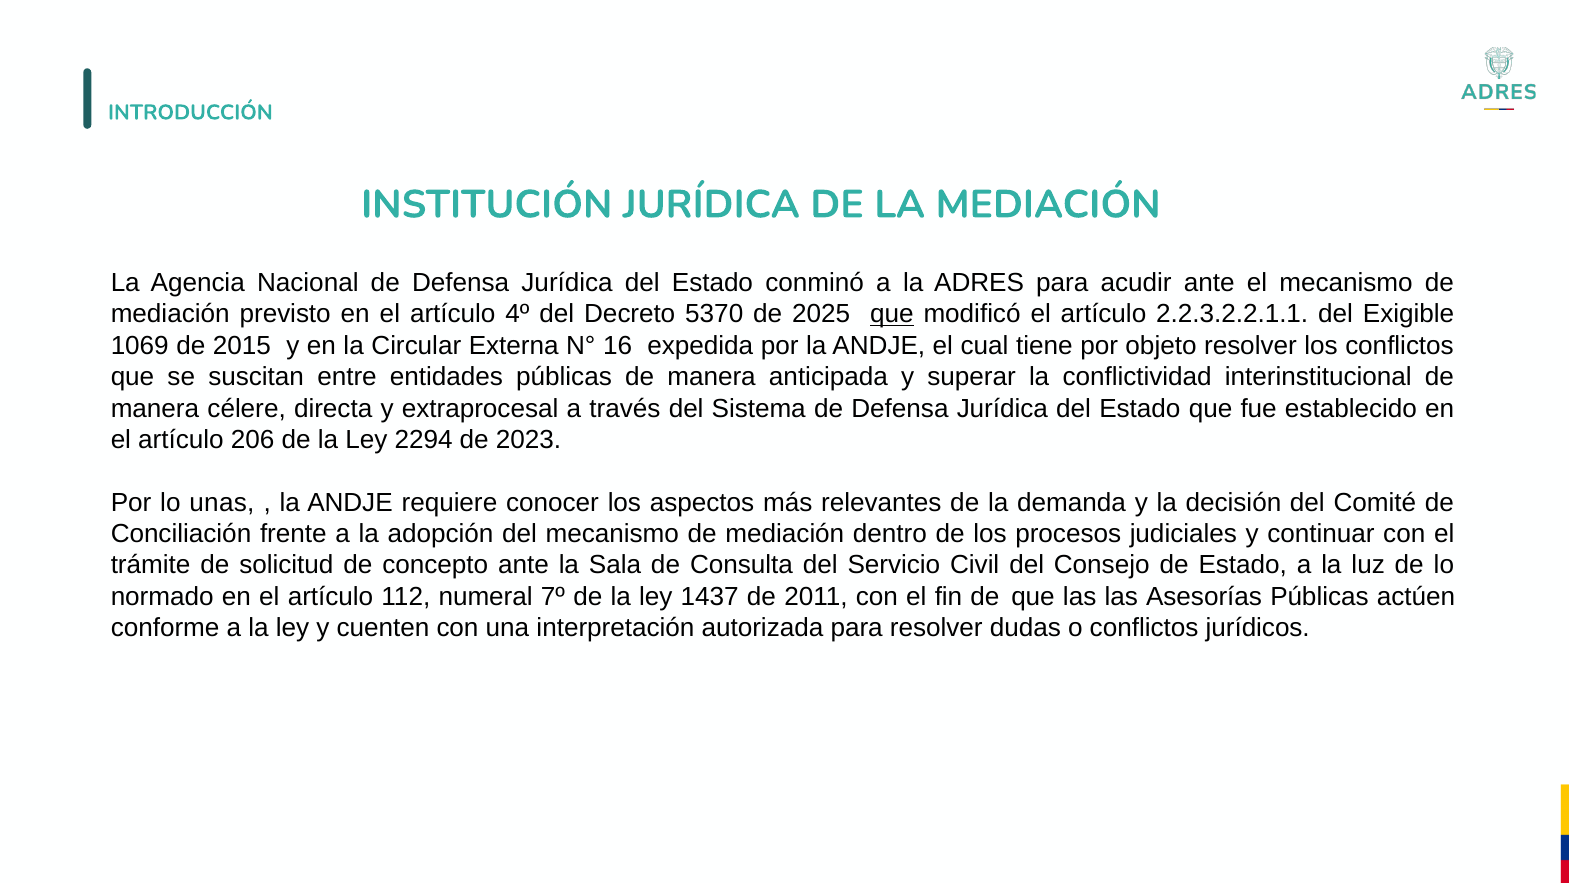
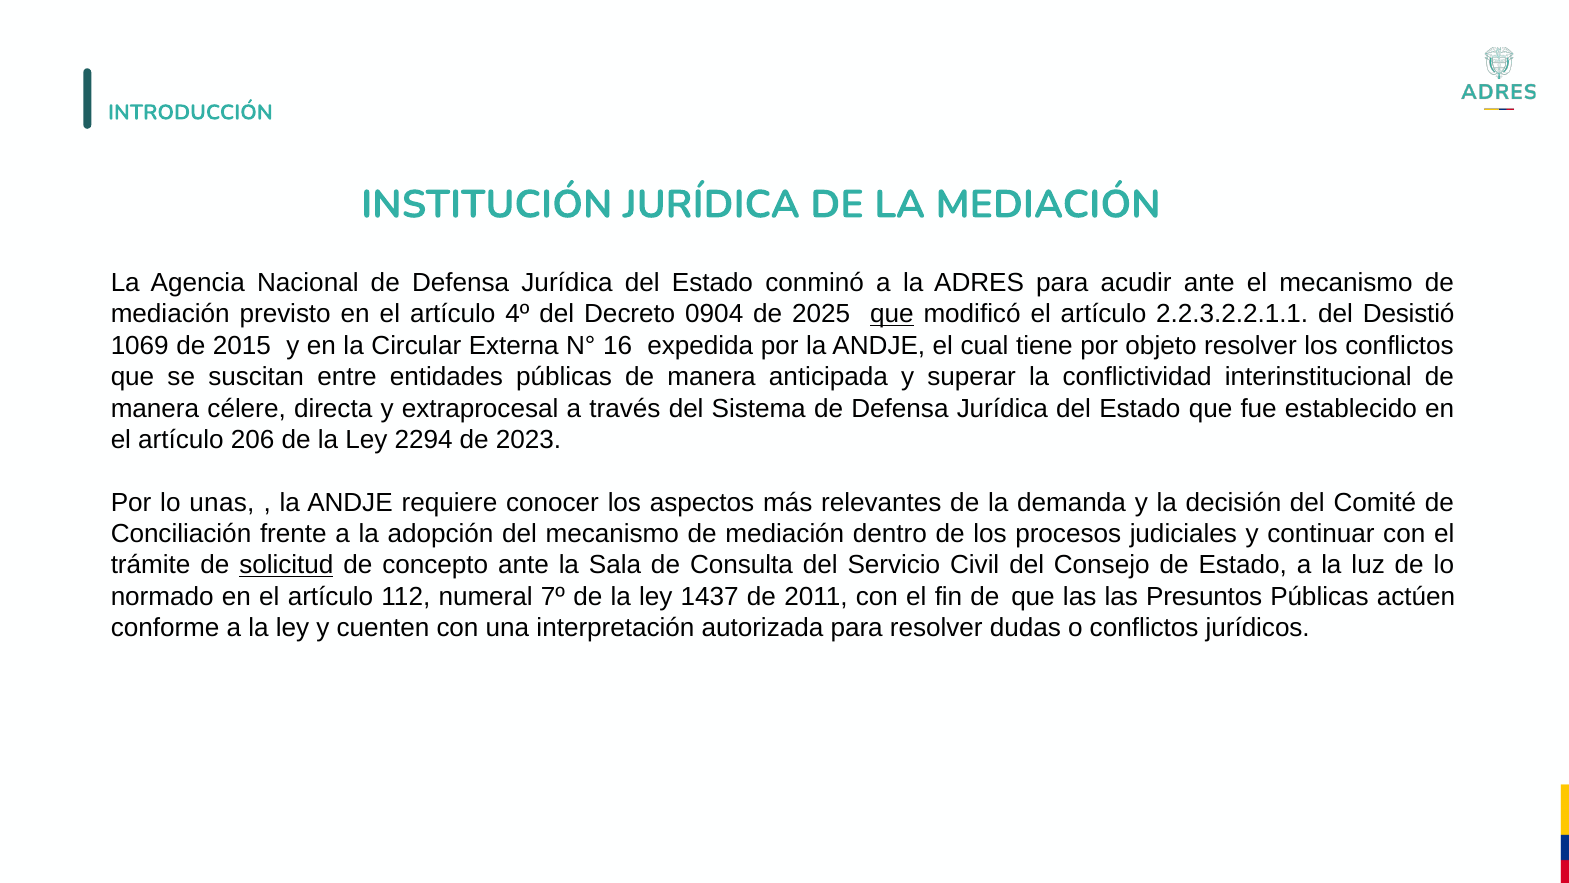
5370: 5370 -> 0904
Exigible: Exigible -> Desistió
solicitud underline: none -> present
Asesorías: Asesorías -> Presuntos
